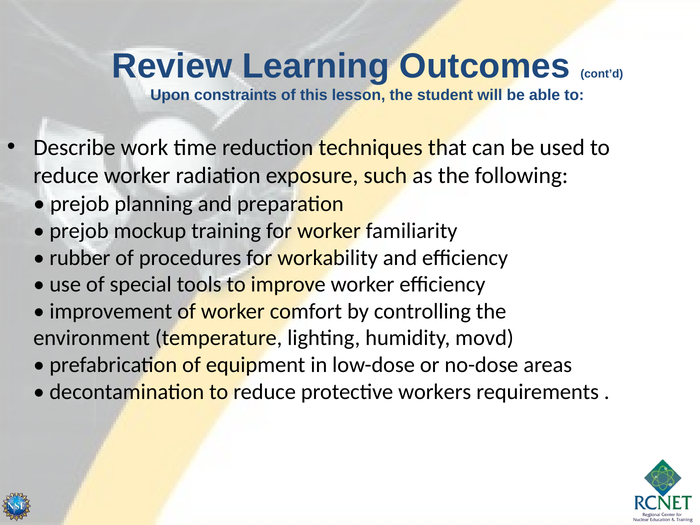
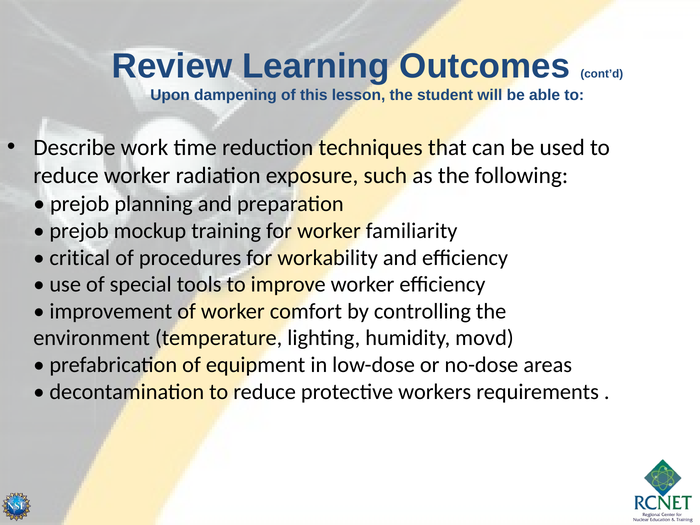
constraints: constraints -> dampening
rubber: rubber -> critical
